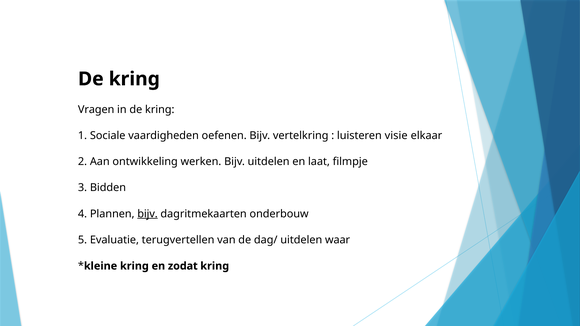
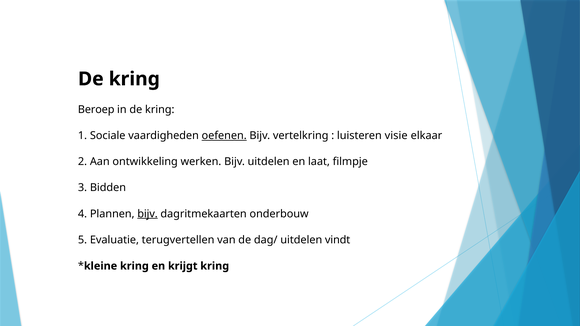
Vragen: Vragen -> Beroep
oefenen underline: none -> present
waar: waar -> vindt
zodat: zodat -> krijgt
